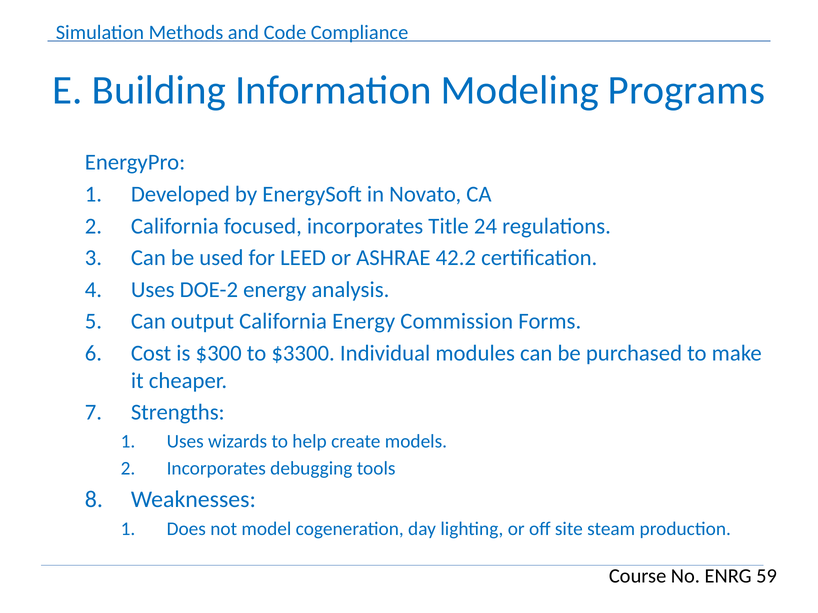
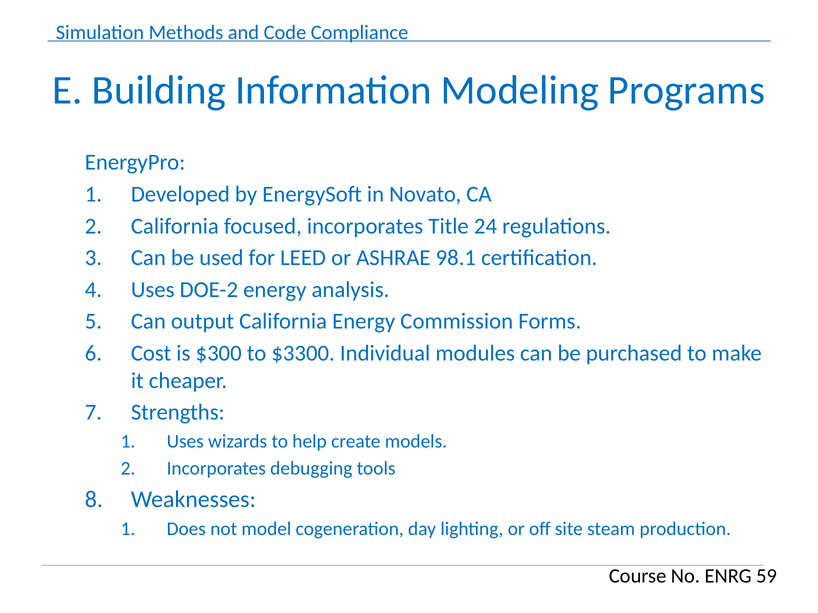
42.2: 42.2 -> 98.1
